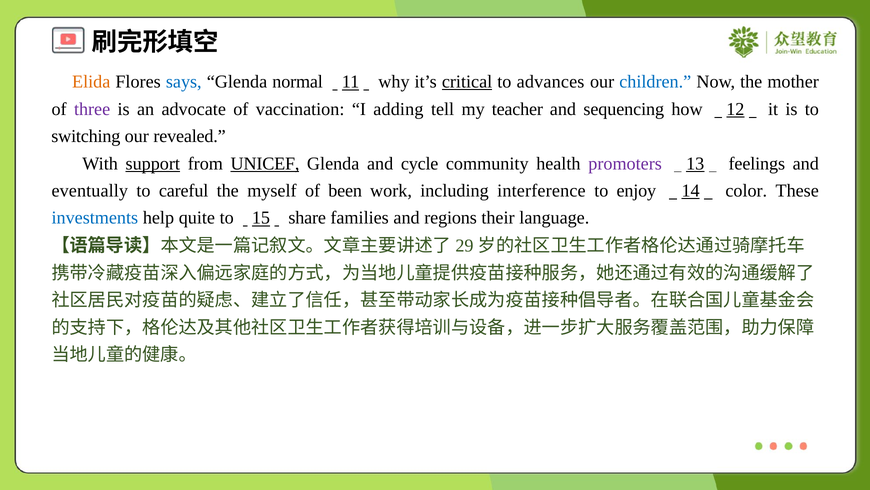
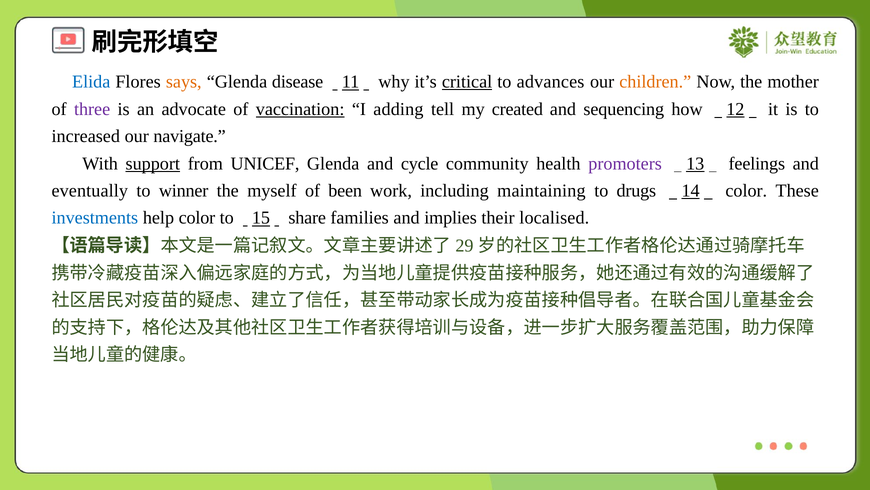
Elida colour: orange -> blue
says colour: blue -> orange
normal: normal -> disease
children colour: blue -> orange
vaccination underline: none -> present
teacher: teacher -> created
switching: switching -> increased
revealed: revealed -> navigate
UNICEF underline: present -> none
careful: careful -> winner
interference: interference -> maintaining
enjoy: enjoy -> drugs
help quite: quite -> color
regions: regions -> implies
language: language -> localised
